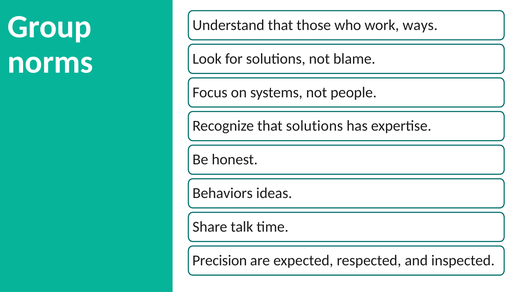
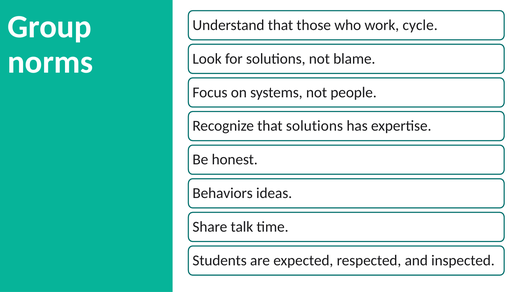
ways: ways -> cycle
Precision: Precision -> Students
